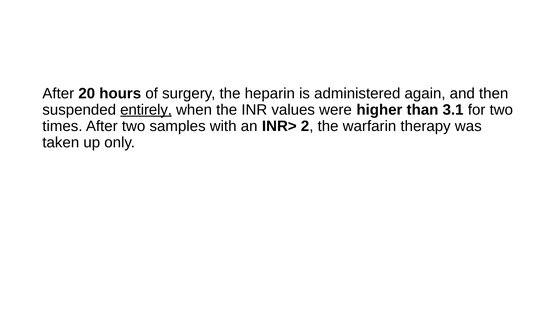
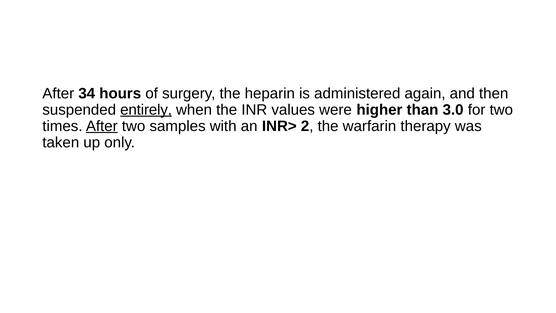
20: 20 -> 34
3.1: 3.1 -> 3.0
After at (102, 126) underline: none -> present
